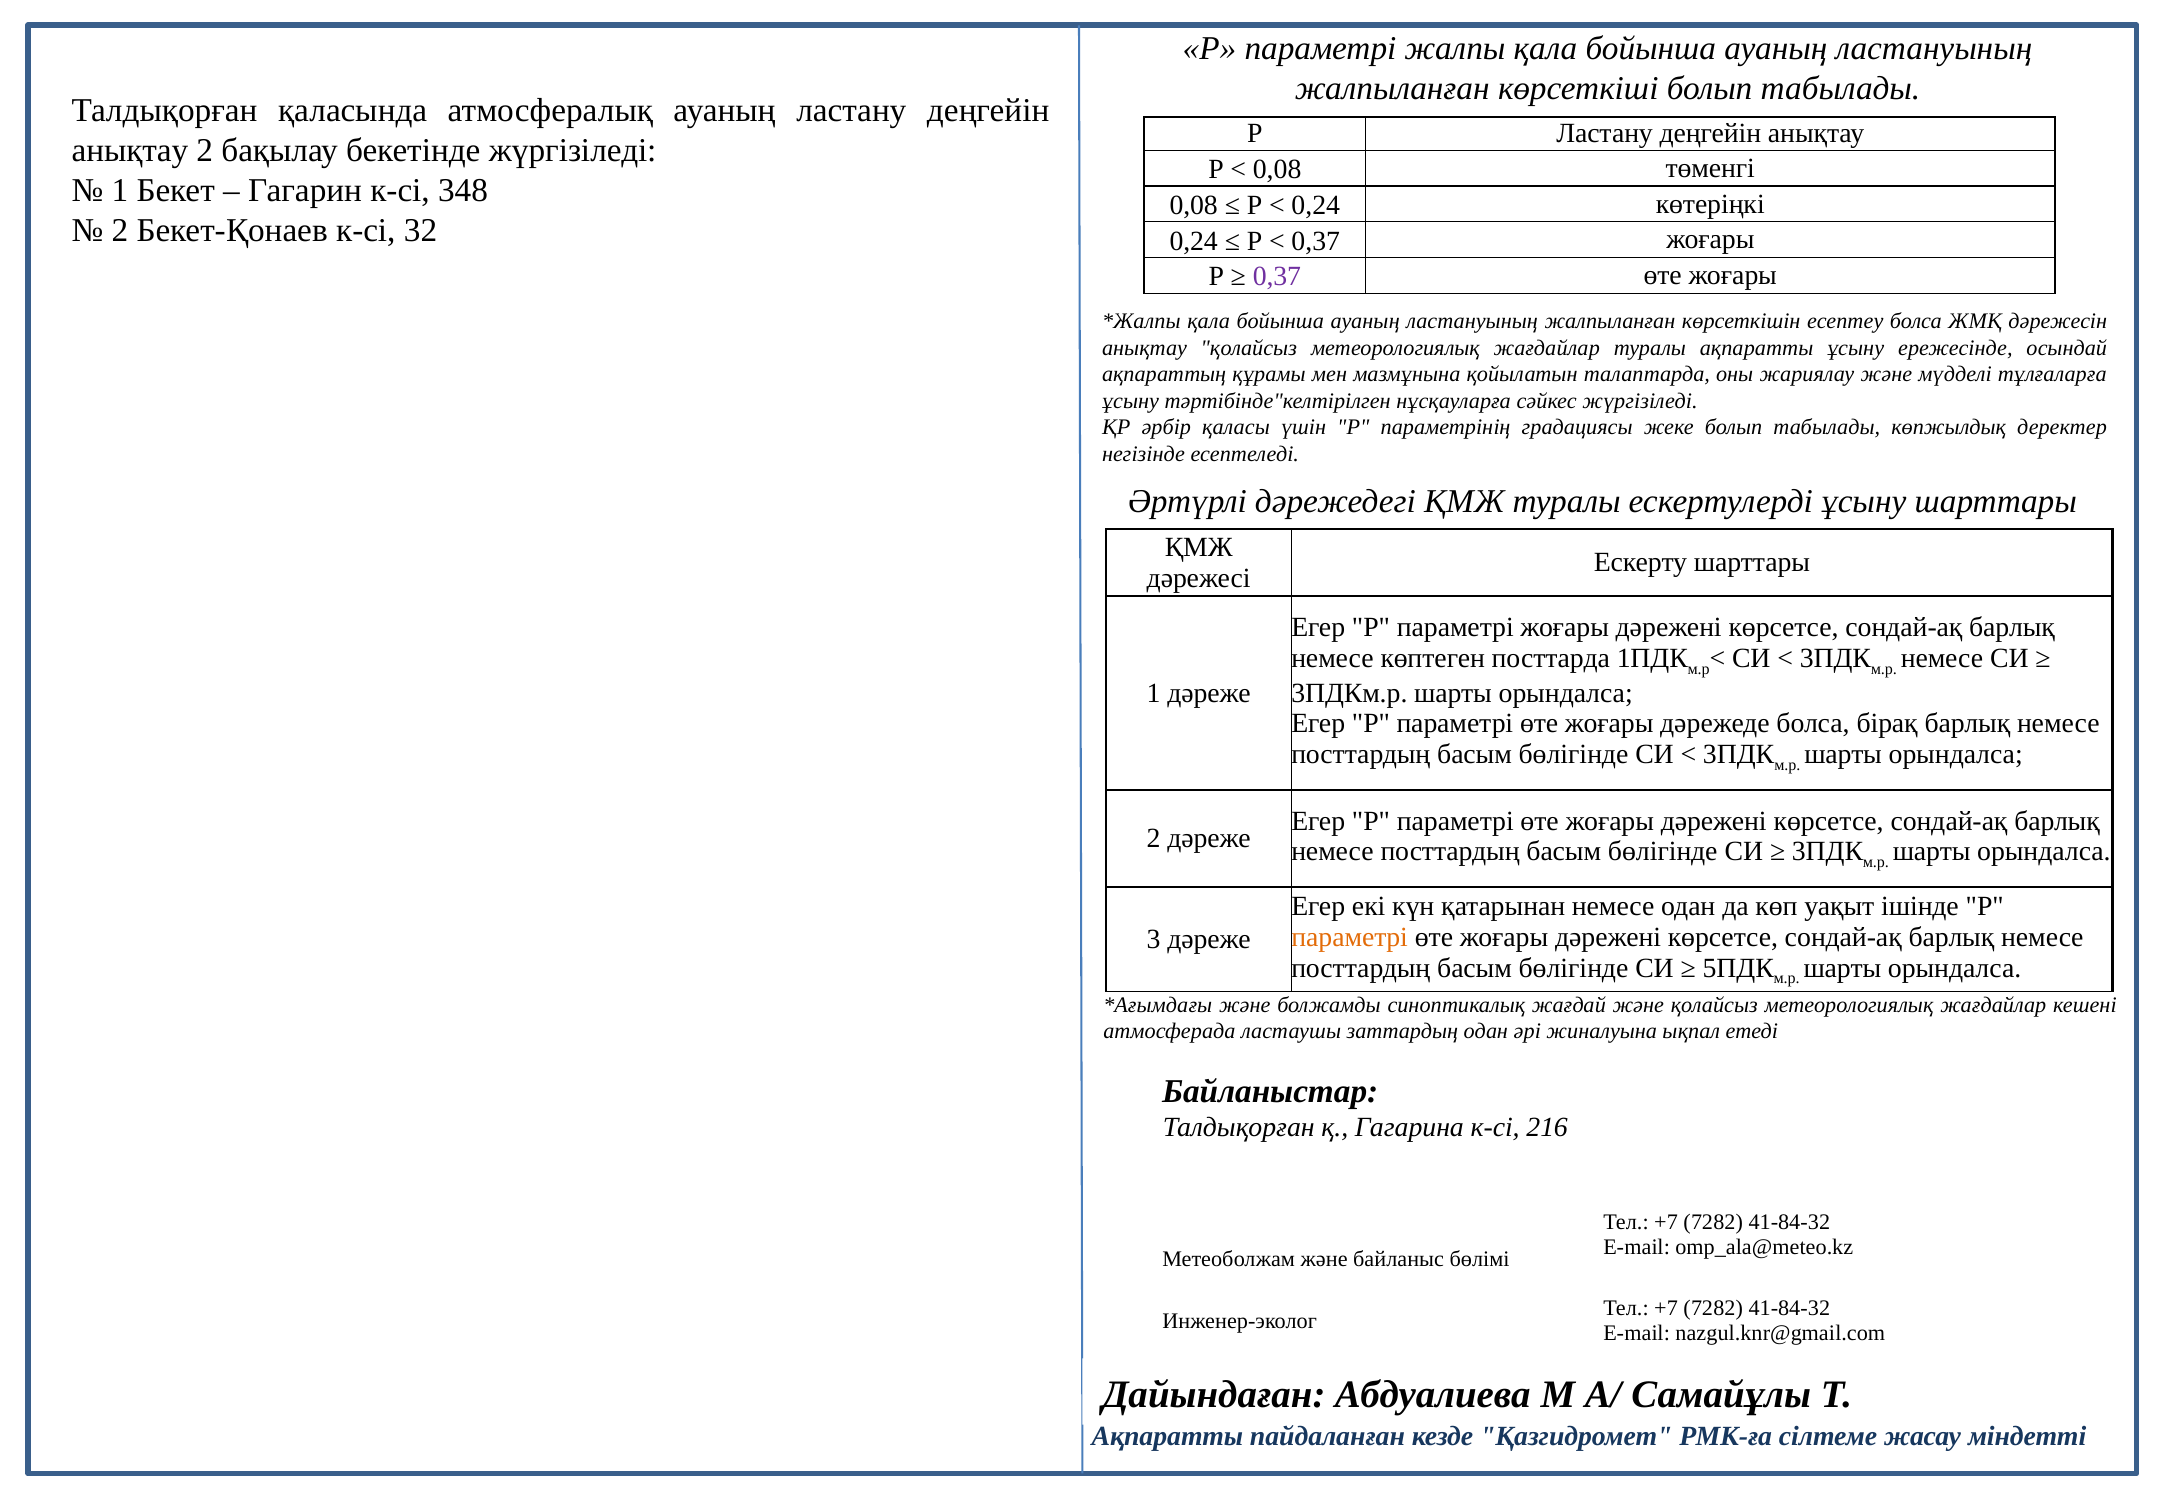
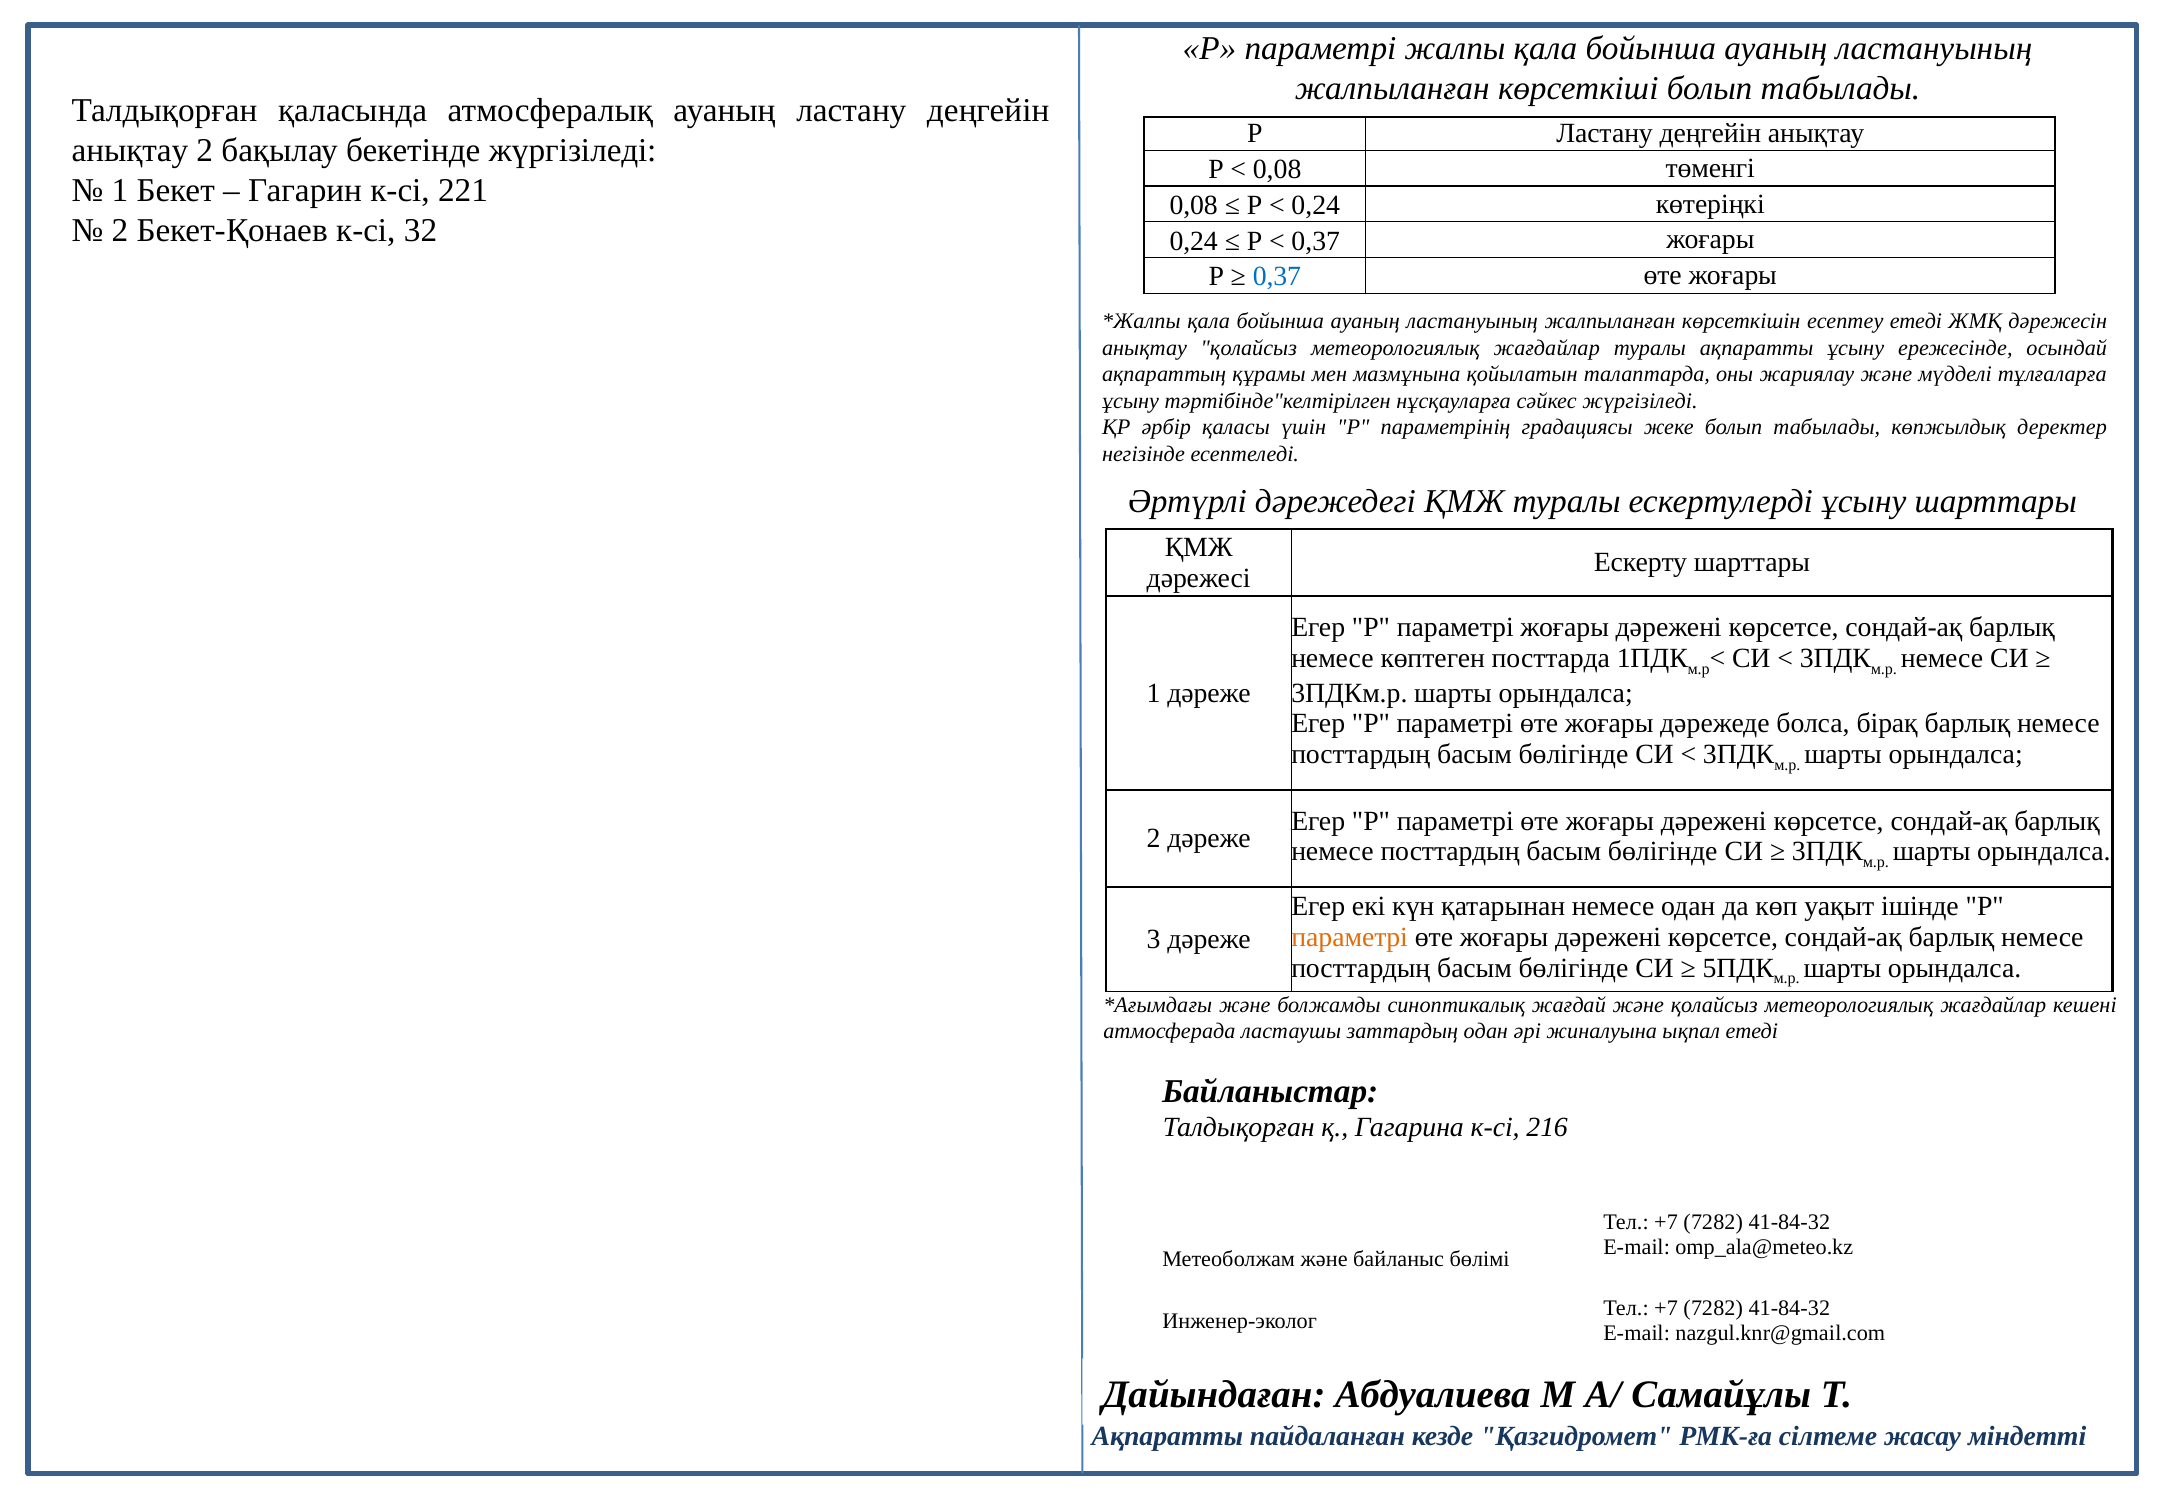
348: 348 -> 221
0,37 at (1277, 277) colour: purple -> blue
есептеу болса: болса -> етеді
